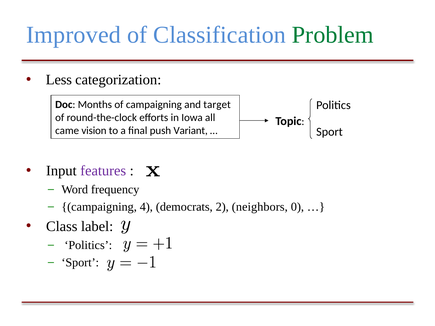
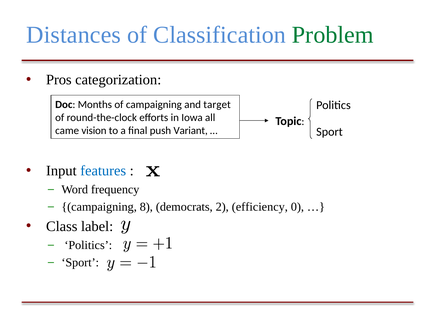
Improved: Improved -> Distances
Less: Less -> Pros
features colour: purple -> blue
4: 4 -> 8
neighbors: neighbors -> efficiency
